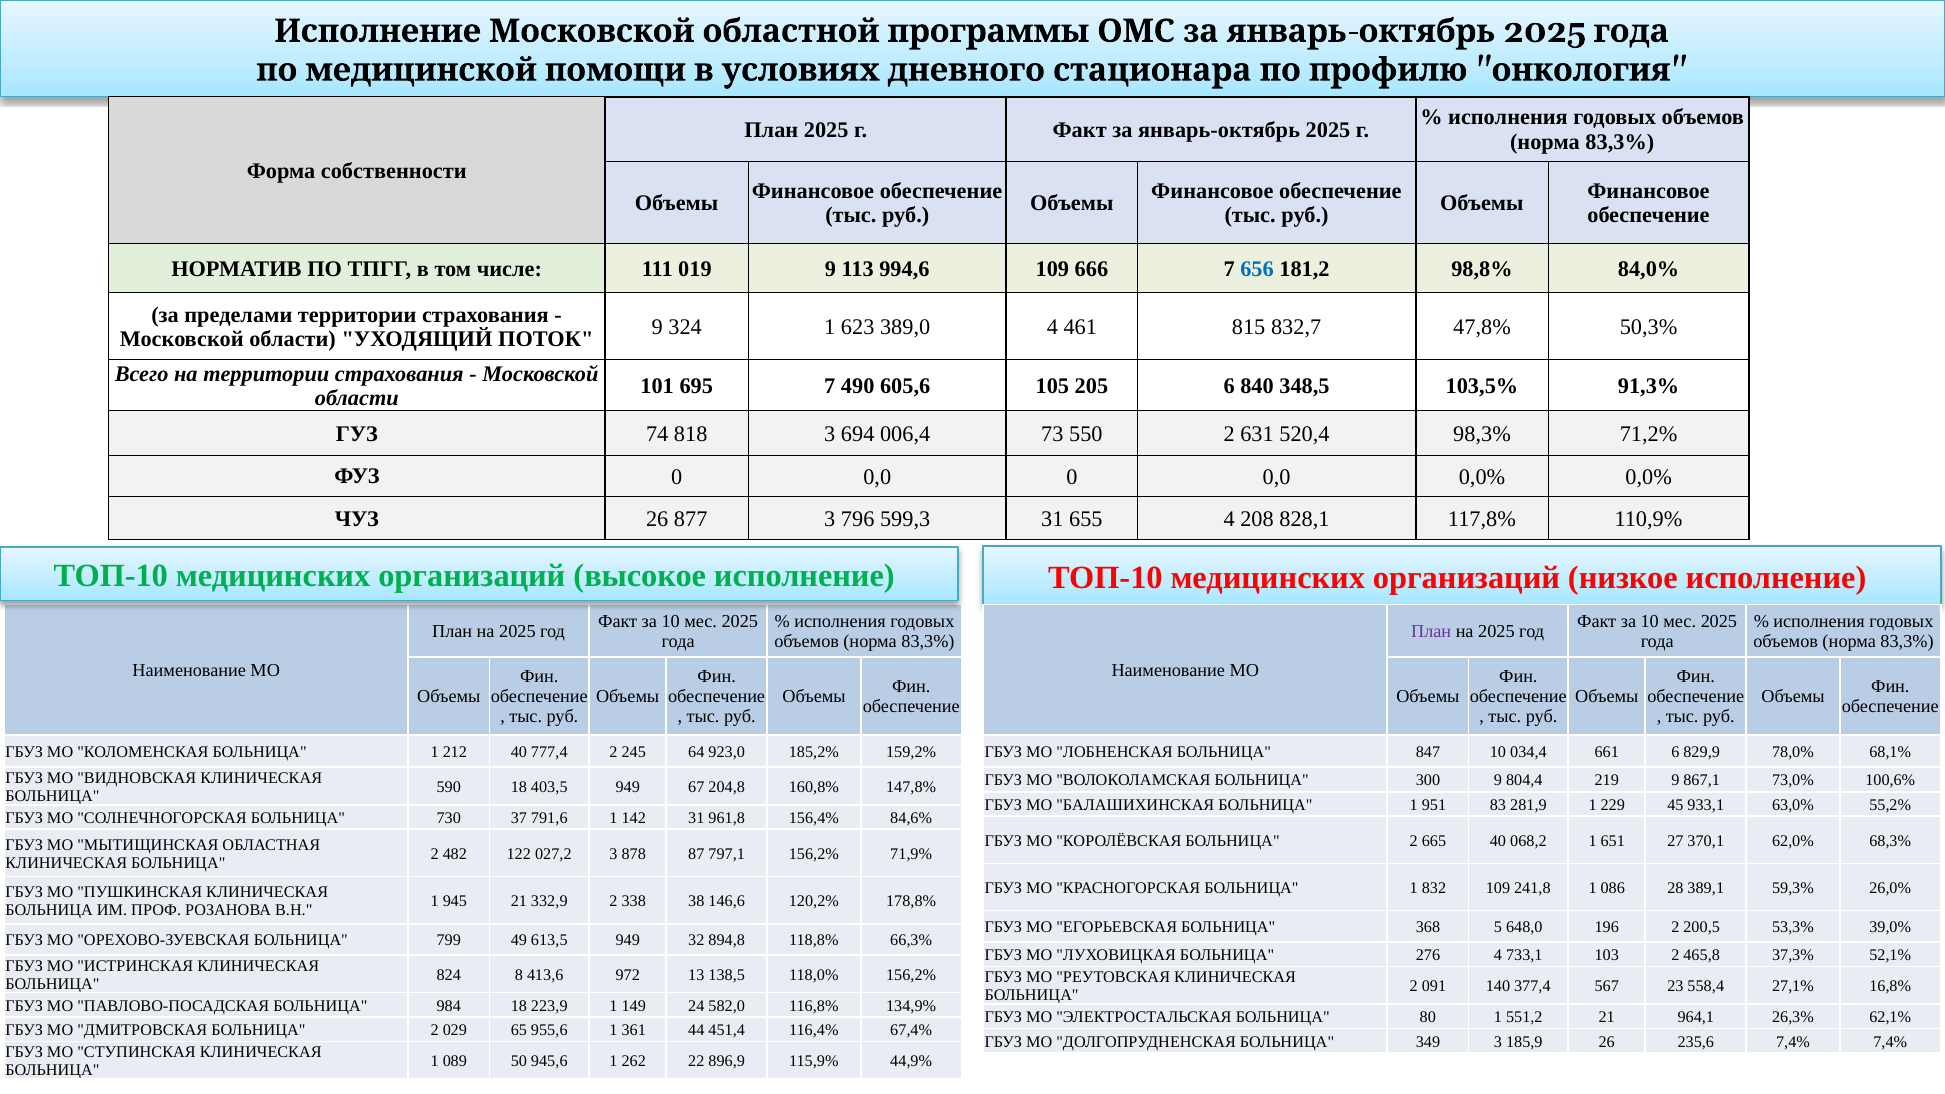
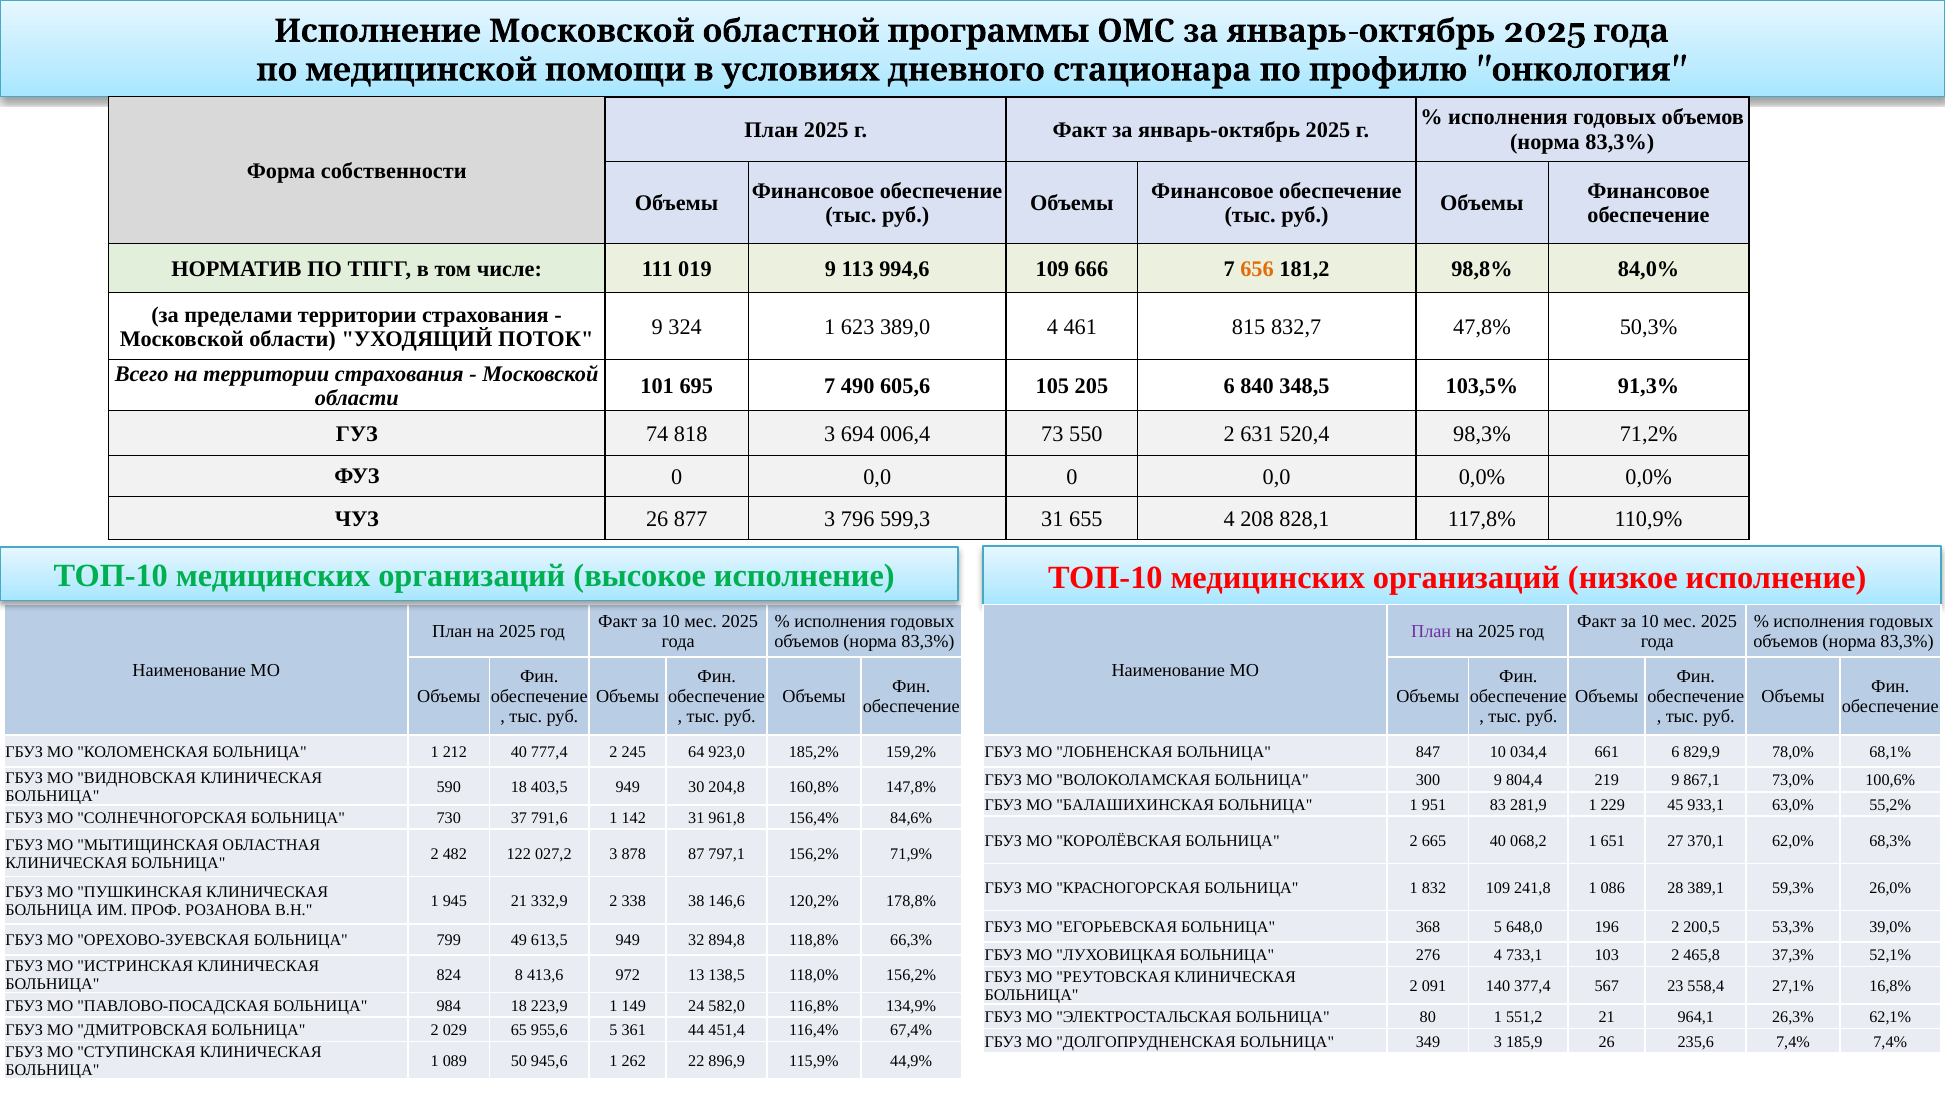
656 colour: blue -> orange
67: 67 -> 30
955,6 1: 1 -> 5
